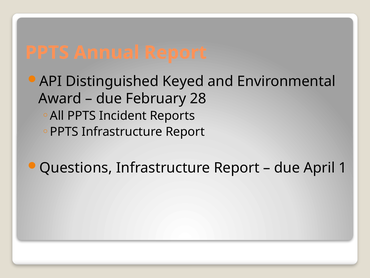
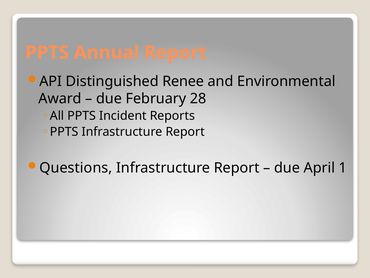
Keyed: Keyed -> Renee
